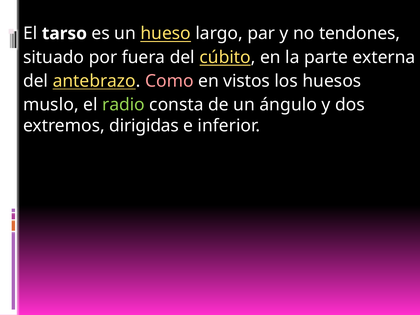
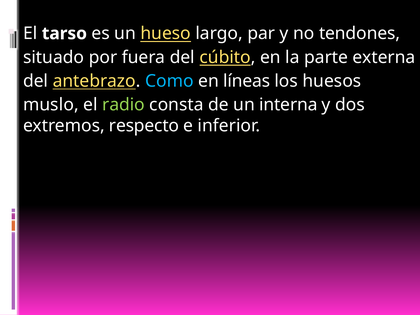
Como colour: pink -> light blue
vistos: vistos -> líneas
ángulo: ángulo -> interna
dirigidas: dirigidas -> respecto
